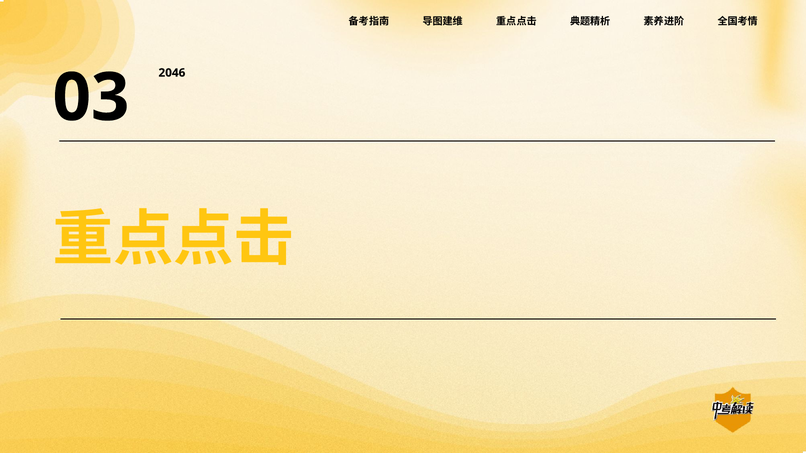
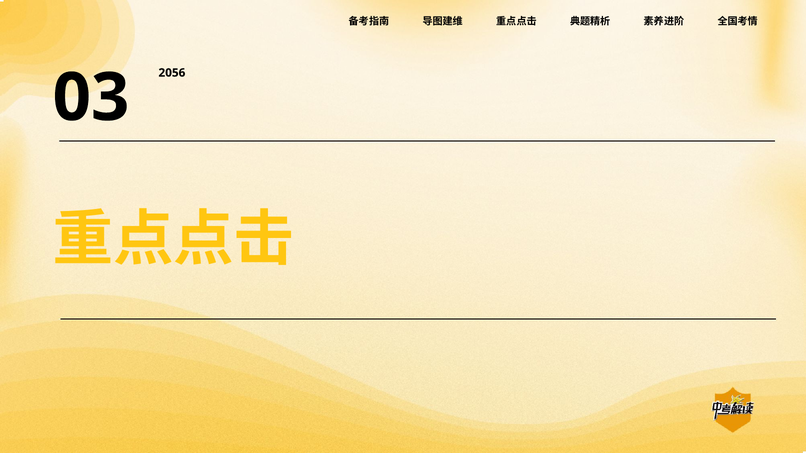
2046: 2046 -> 2056
